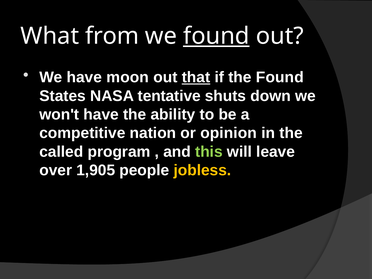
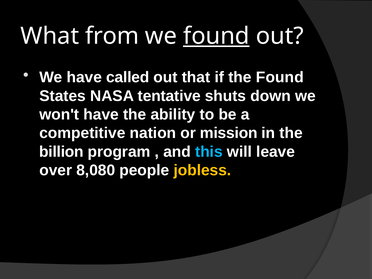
moon: moon -> called
that underline: present -> none
opinion: opinion -> mission
called: called -> billion
this colour: light green -> light blue
1,905: 1,905 -> 8,080
